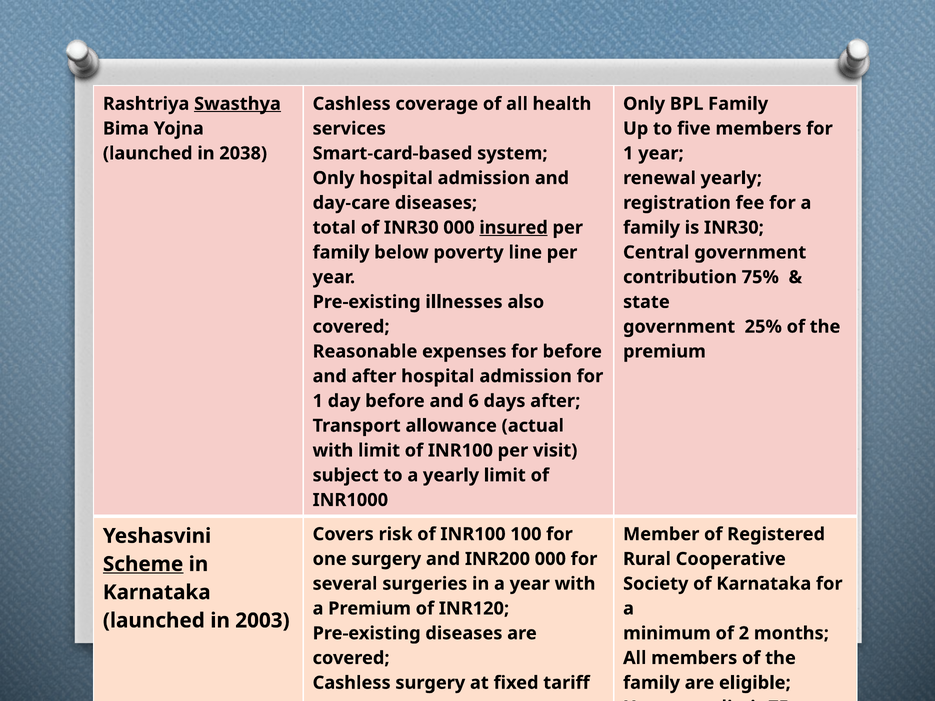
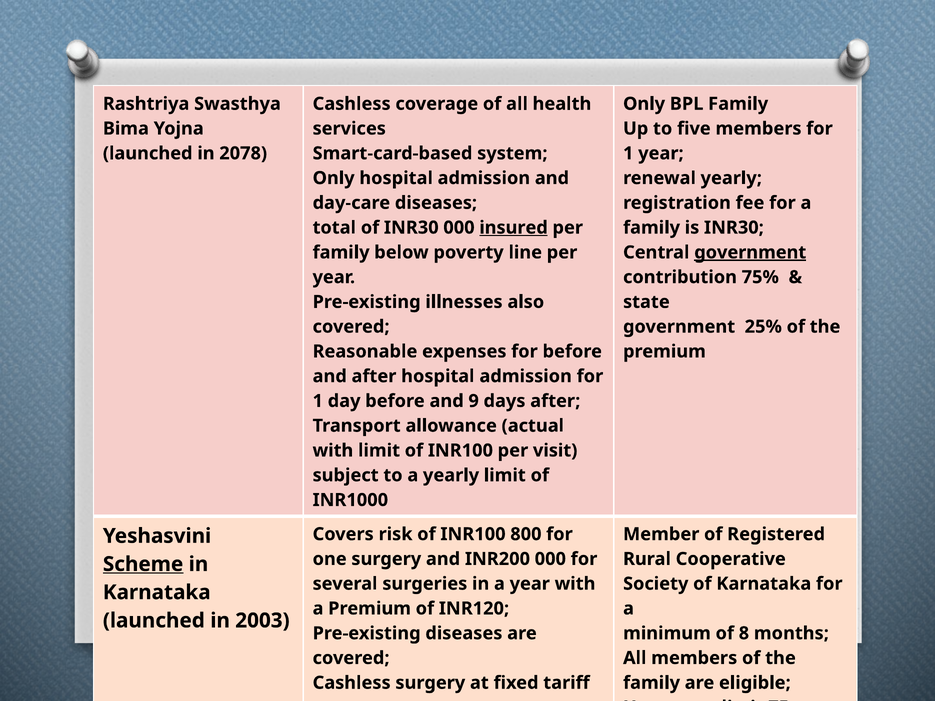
Swasthya underline: present -> none
2038: 2038 -> 2078
government at (750, 252) underline: none -> present
6: 6 -> 9
100: 100 -> 800
2: 2 -> 8
